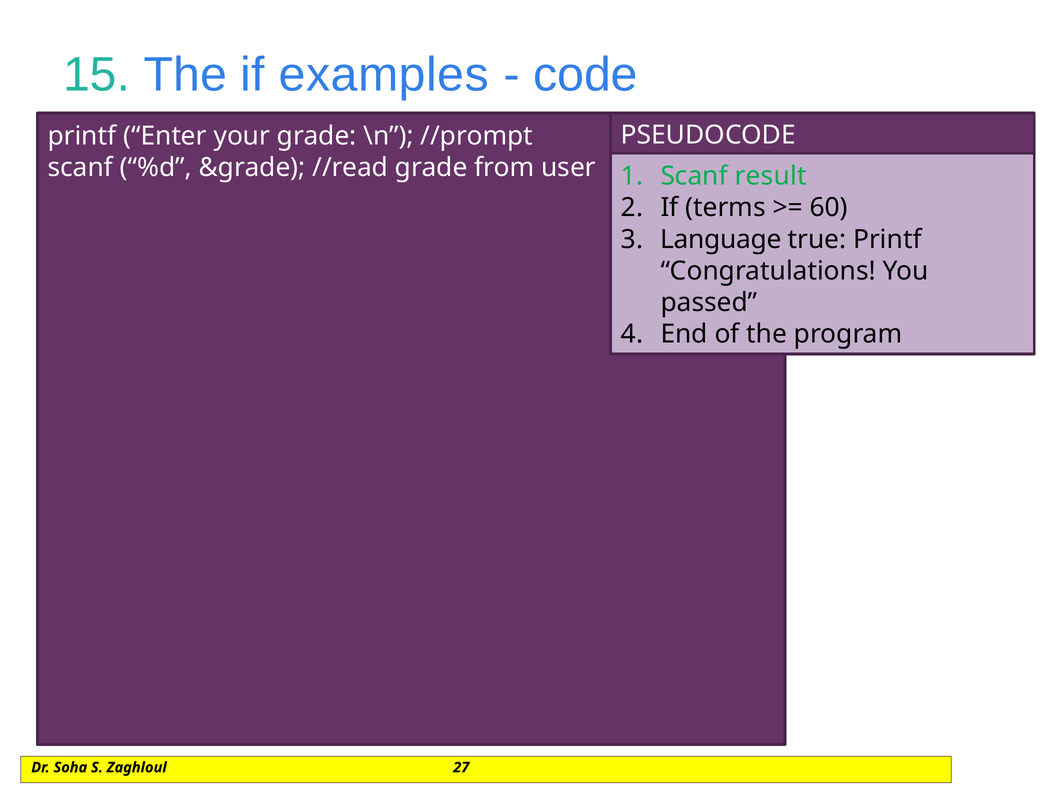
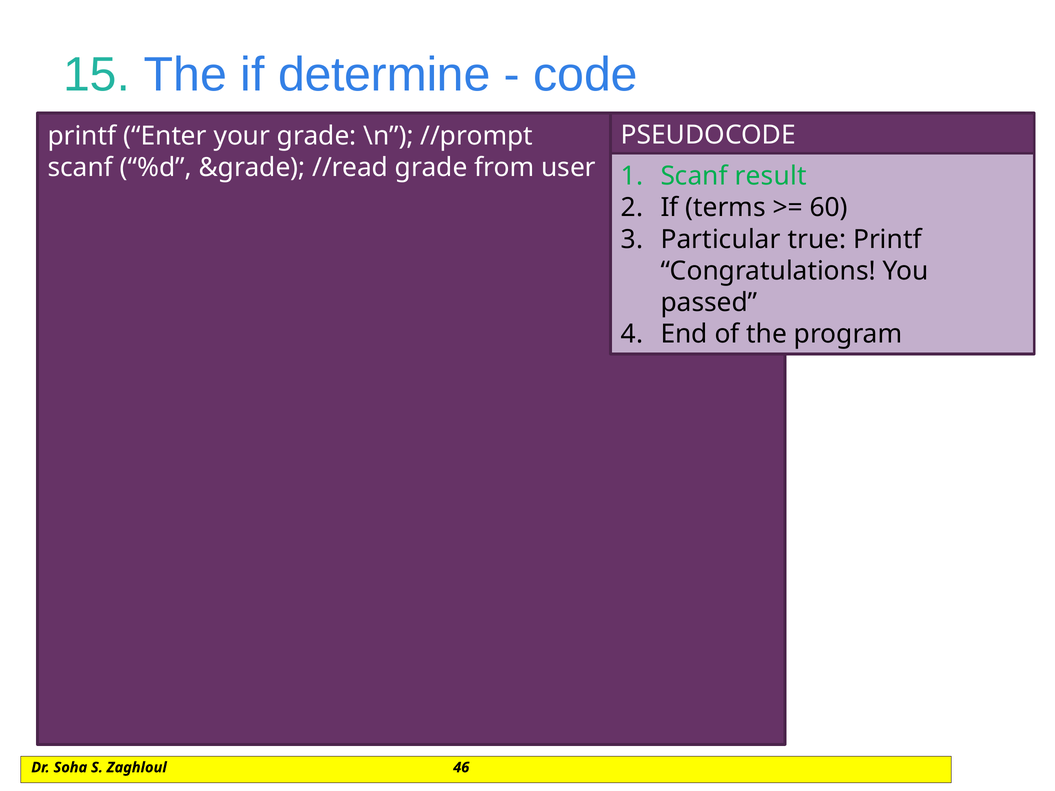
examples: examples -> determine
Language: Language -> Particular
27: 27 -> 46
